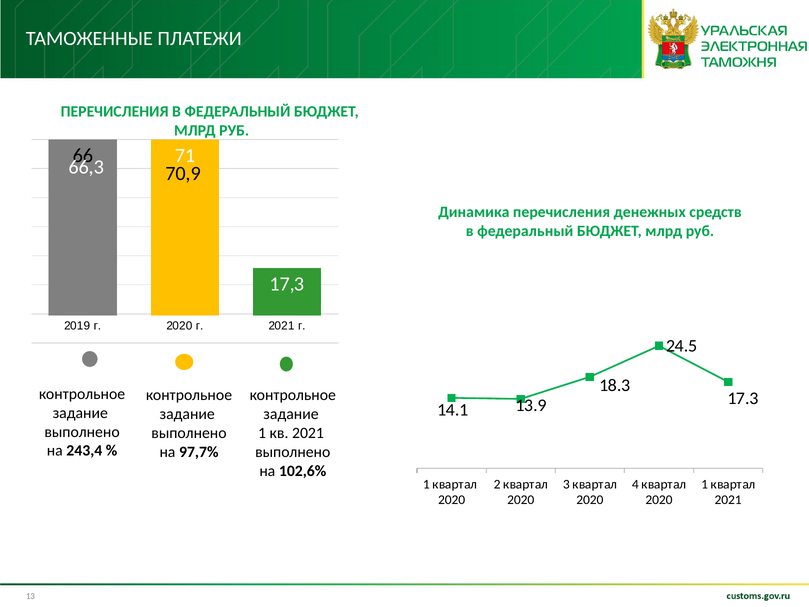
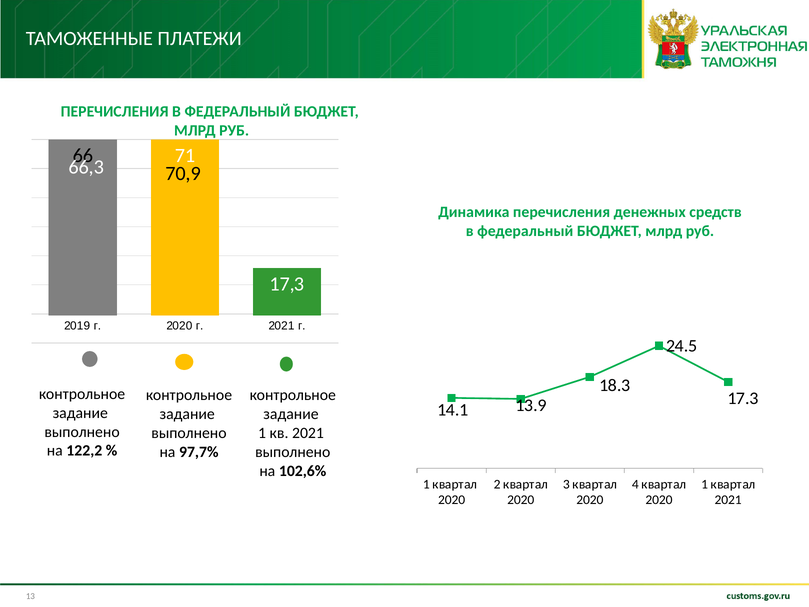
243,4: 243,4 -> 122,2
